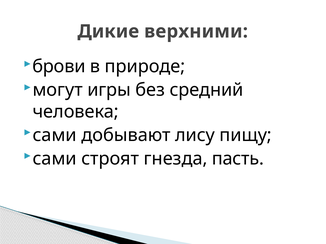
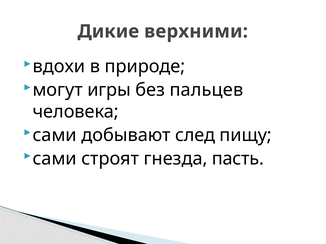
брови: брови -> вдохи
средний: средний -> пальцев
лису: лису -> след
